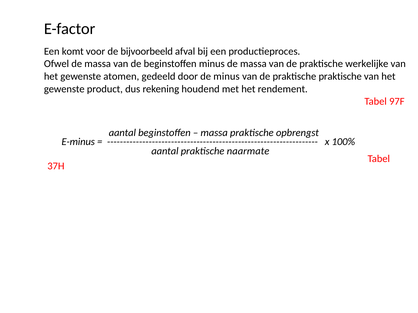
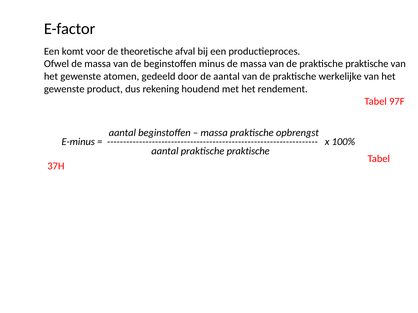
bijvoorbeeld: bijvoorbeeld -> theoretische
de praktische werkelijke: werkelijke -> praktische
de minus: minus -> aantal
praktische praktische: praktische -> werkelijke
naarmate at (248, 151): naarmate -> praktische
